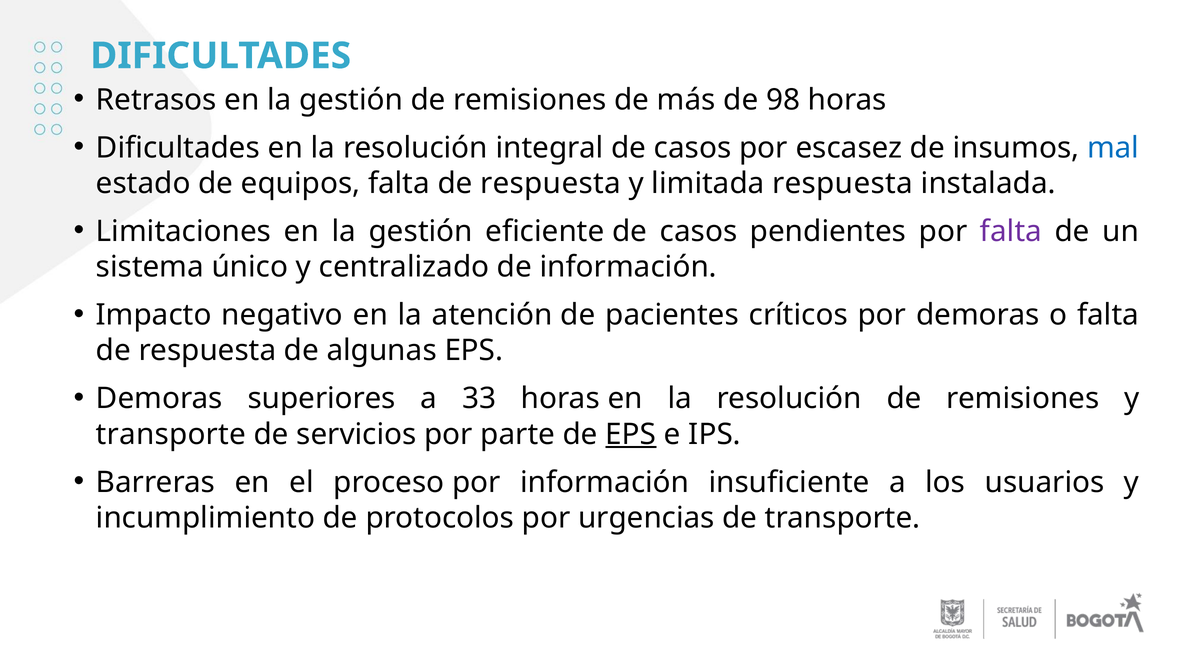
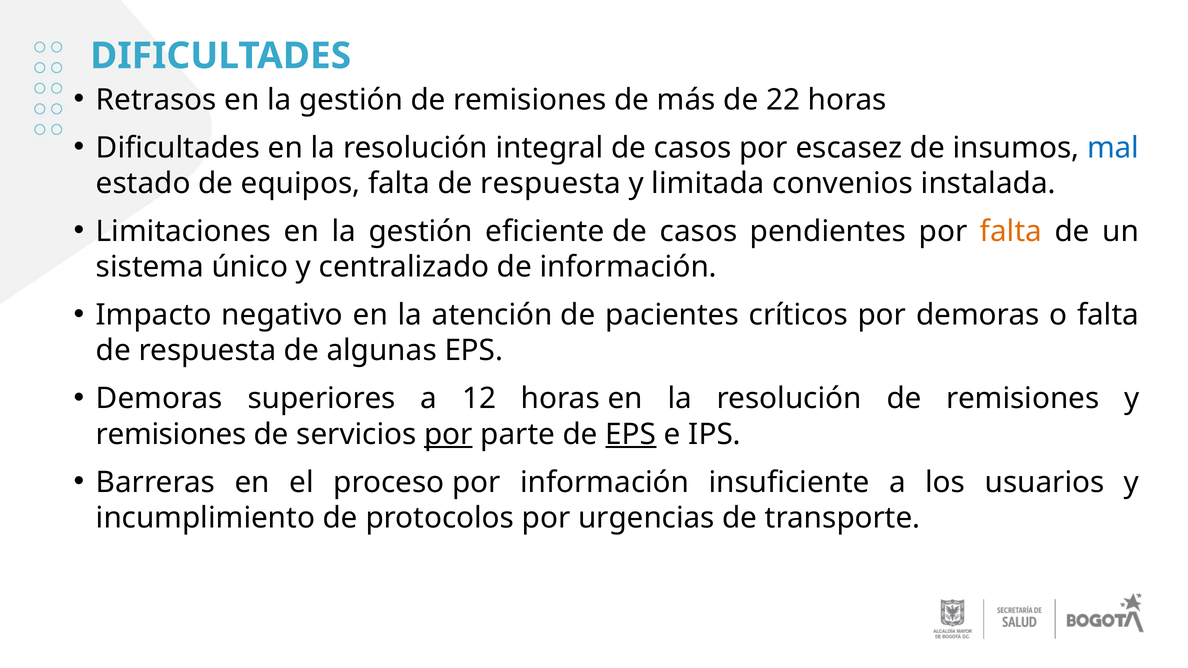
98: 98 -> 22
limitada respuesta: respuesta -> convenios
falta at (1011, 231) colour: purple -> orange
33: 33 -> 12
transporte at (171, 434): transporte -> remisiones
por at (448, 434) underline: none -> present
